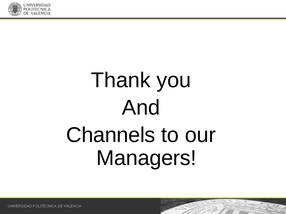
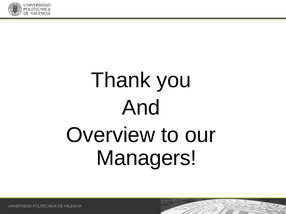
Channels: Channels -> Overview
